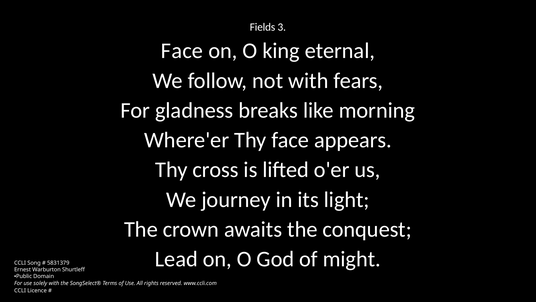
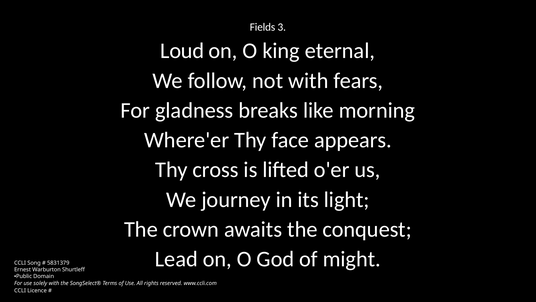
Face at (182, 51): Face -> Loud
